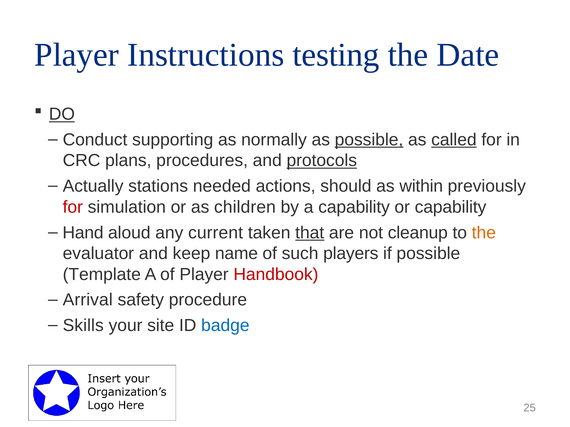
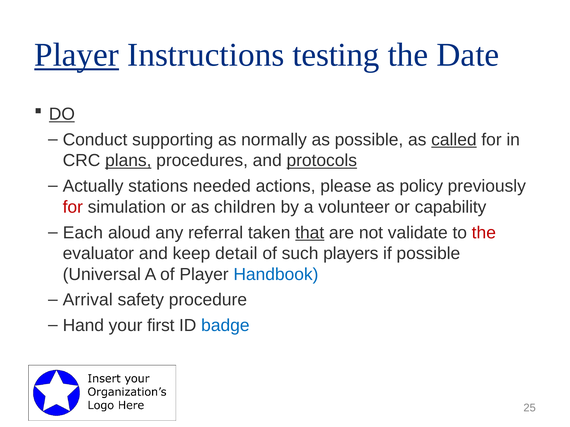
Player at (77, 55) underline: none -> present
possible at (369, 140) underline: present -> none
plans underline: none -> present
should: should -> please
within: within -> policy
a capability: capability -> volunteer
Hand: Hand -> Each
current: current -> referral
cleanup: cleanup -> validate
the at (484, 233) colour: orange -> red
name: name -> detail
Template: Template -> Universal
Handbook colour: red -> blue
Skills: Skills -> Hand
site: site -> first
